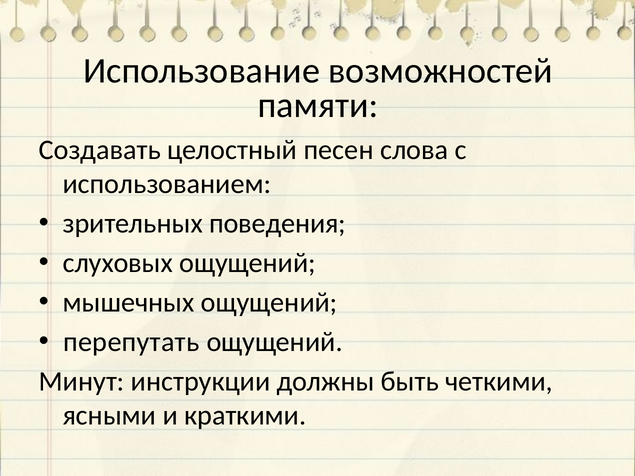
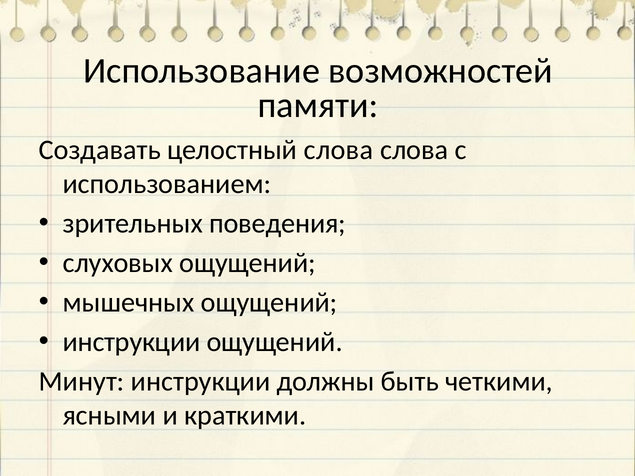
целостный песен: песен -> слова
перепутать at (131, 342): перепутать -> инструкции
